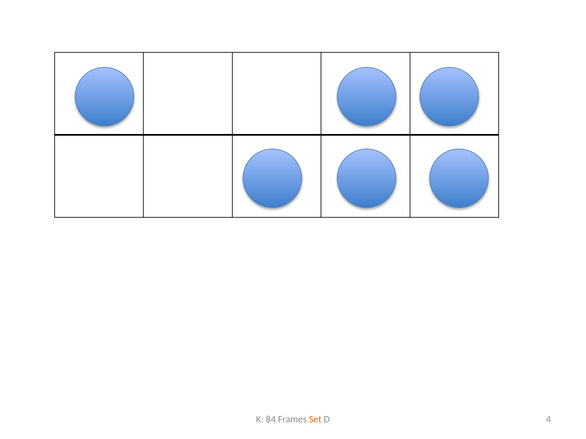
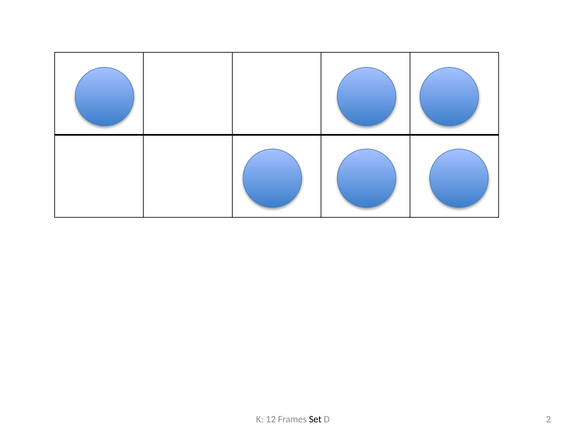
84: 84 -> 12
Set colour: orange -> black
4: 4 -> 2
